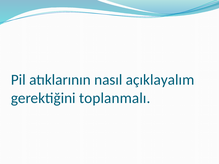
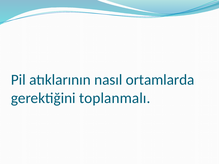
açıklayalım: açıklayalım -> ortamlarda
